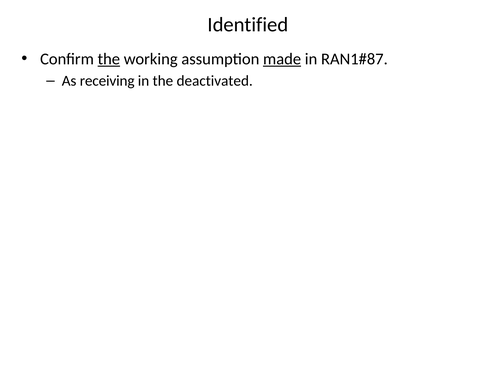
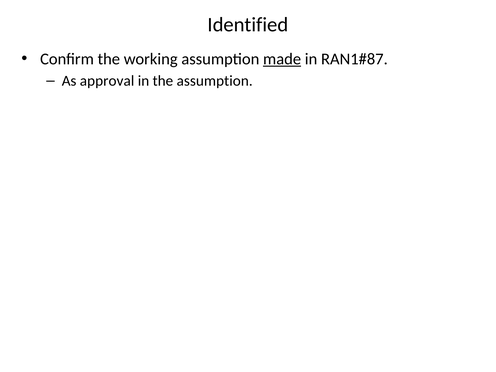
the at (109, 59) underline: present -> none
receiving: receiving -> approval
the deactivated: deactivated -> assumption
